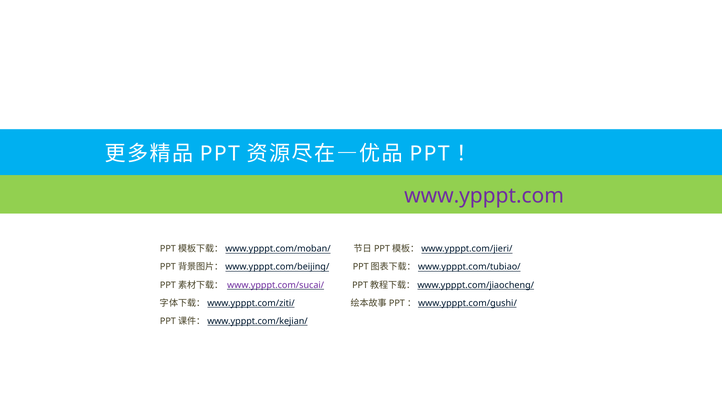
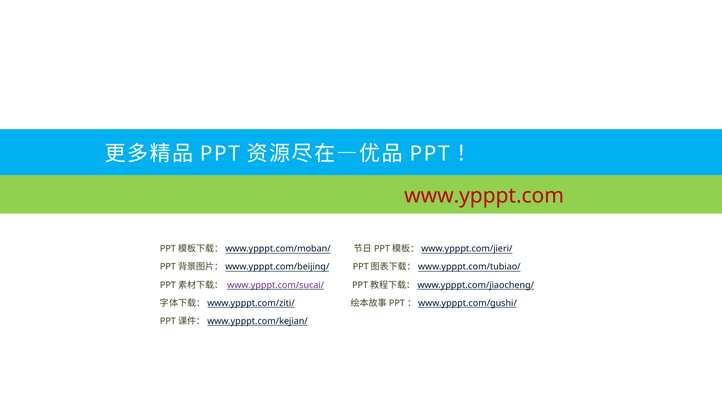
www.ypppt.com colour: purple -> red
